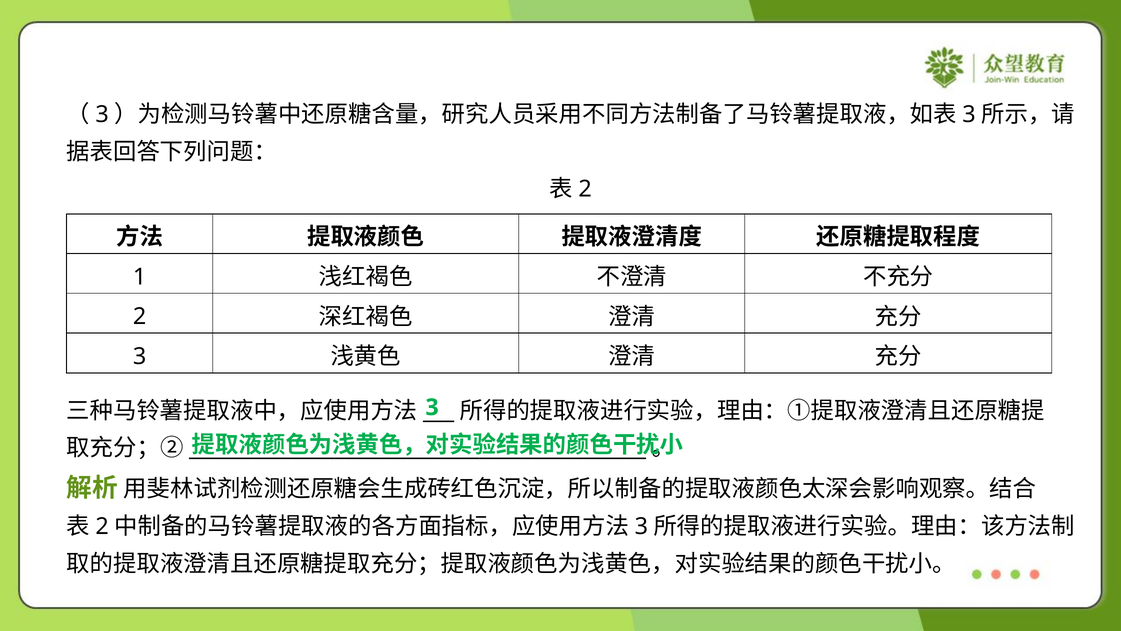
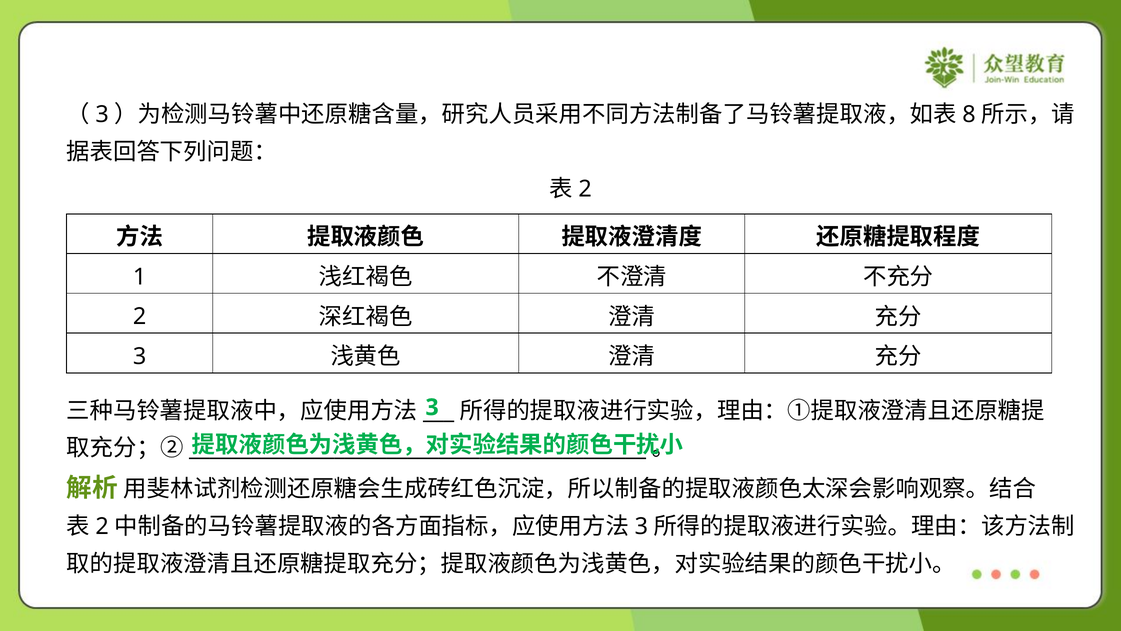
3 at (969, 114): 3 -> 8
